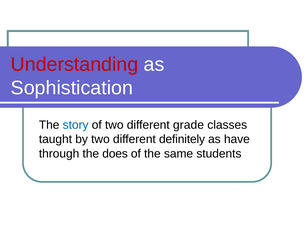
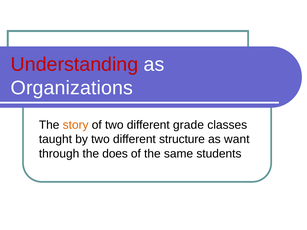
Sophistication: Sophistication -> Organizations
story colour: blue -> orange
definitely: definitely -> structure
have: have -> want
